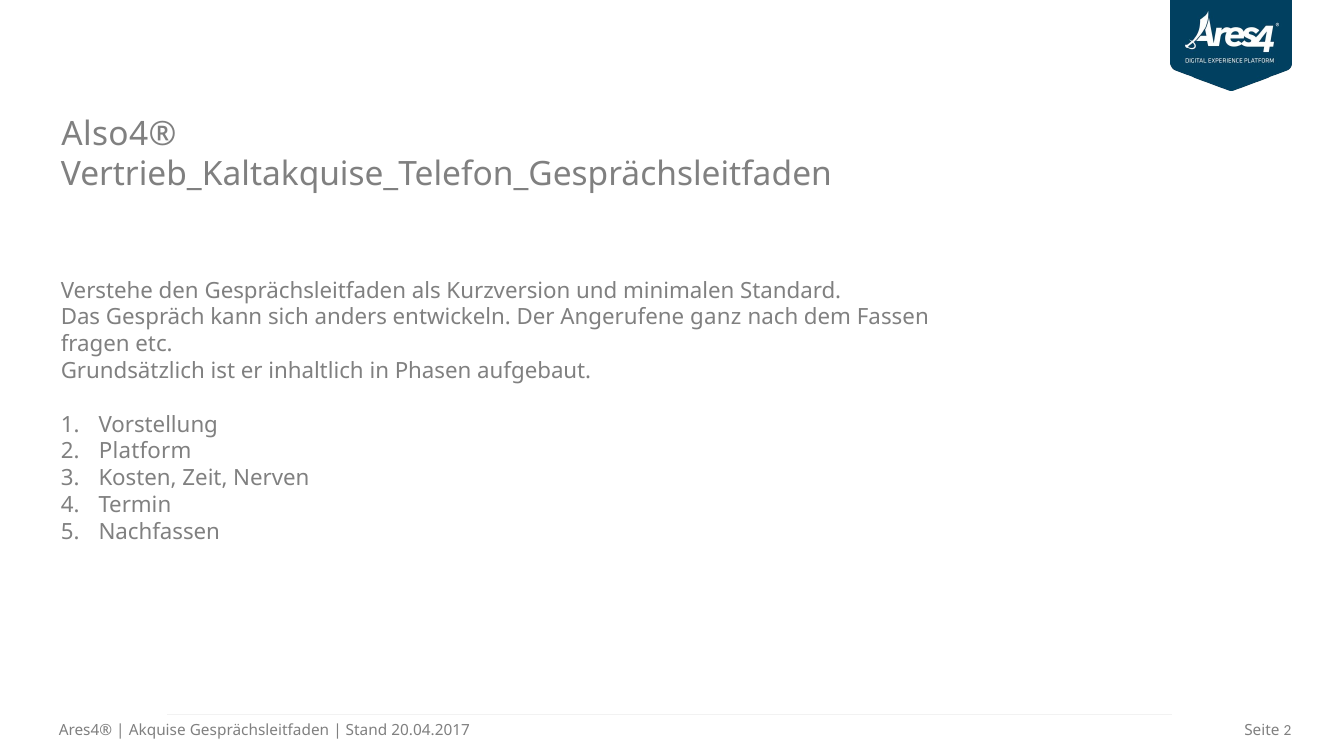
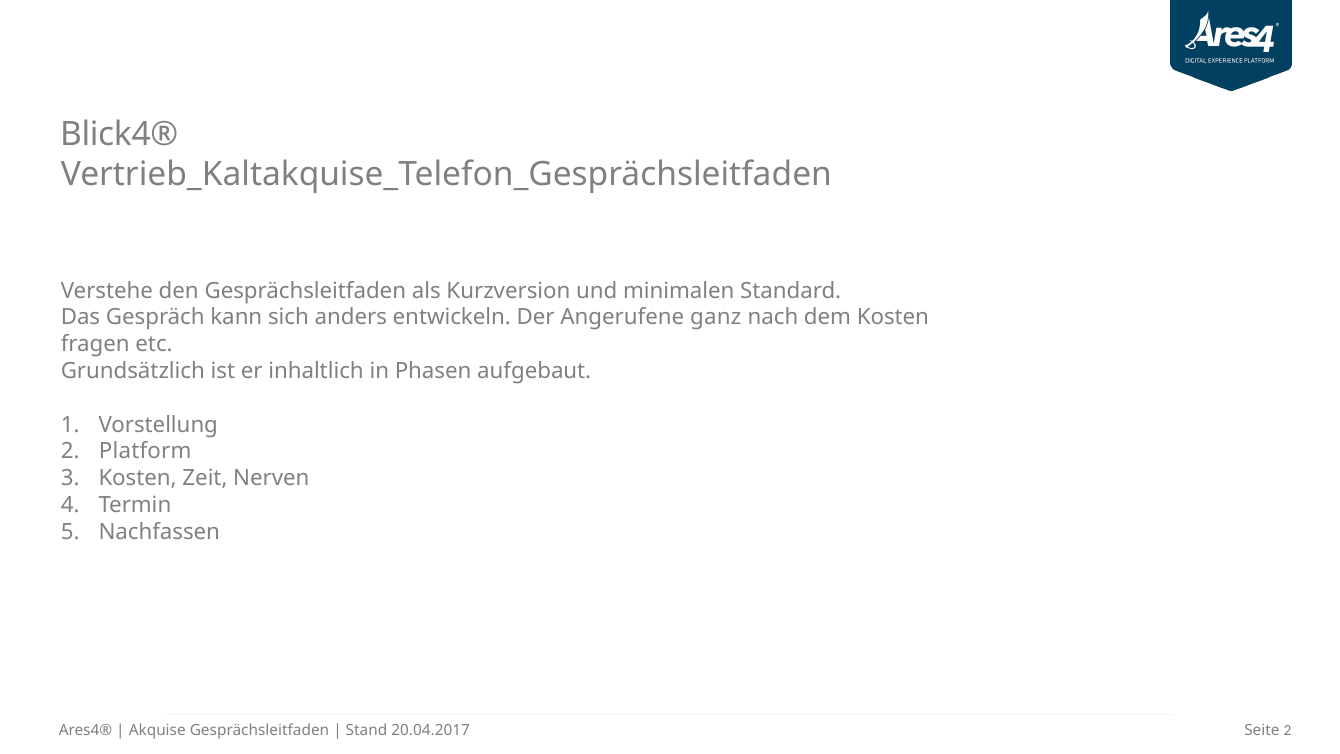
Also4®: Also4® -> Blick4®
dem Fassen: Fassen -> Kosten
